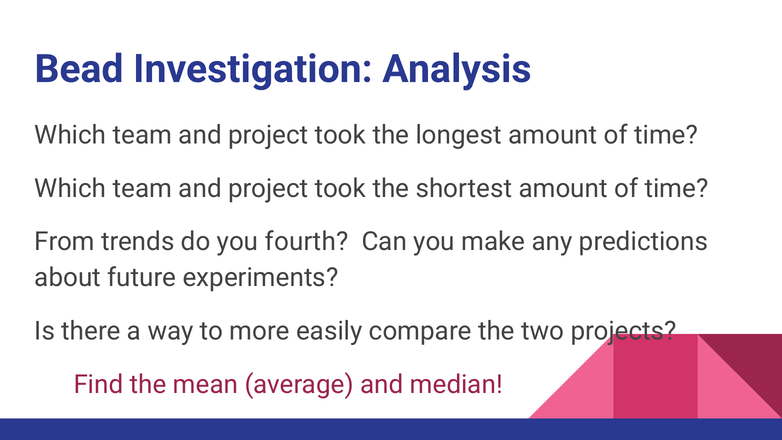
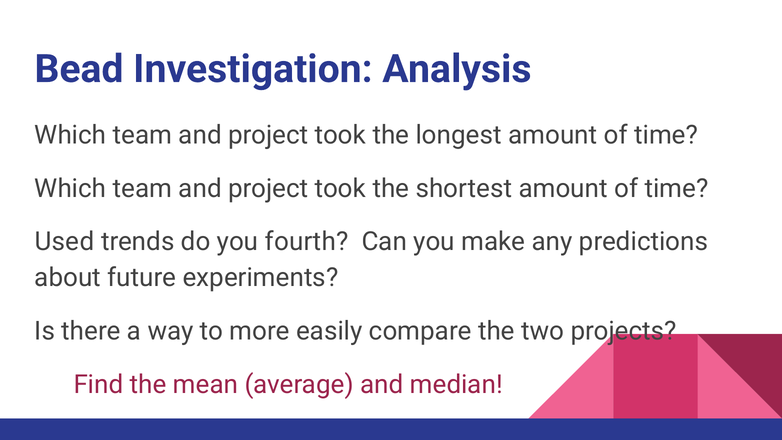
From: From -> Used
